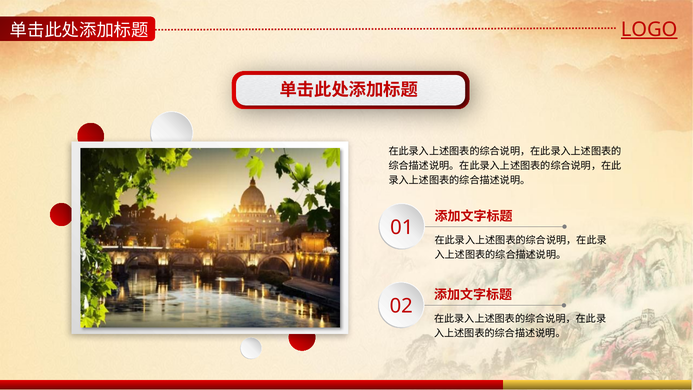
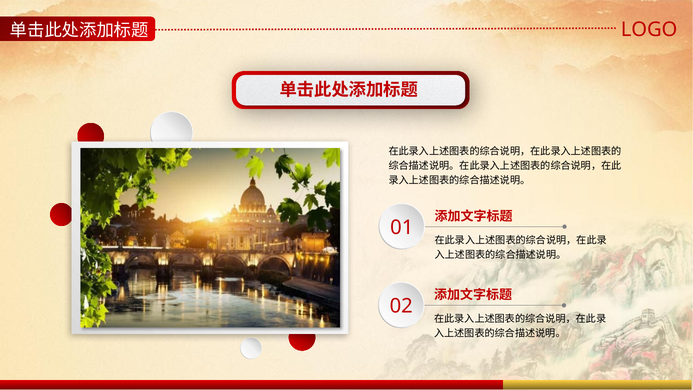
LOGO underline: present -> none
